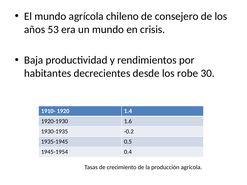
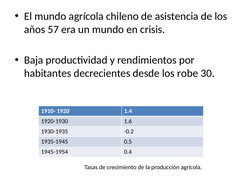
consejero: consejero -> asistencia
53: 53 -> 57
